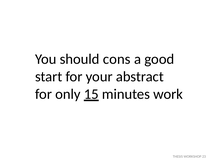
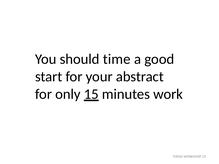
cons: cons -> time
